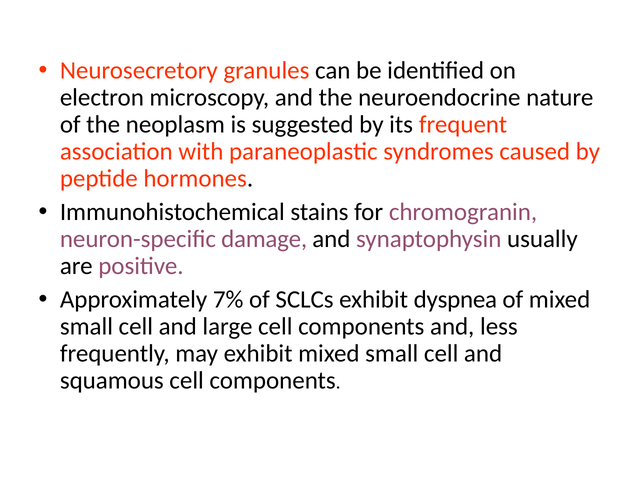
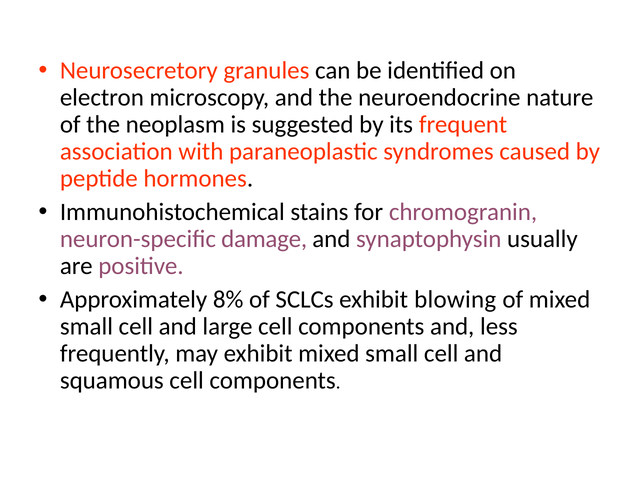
7%: 7% -> 8%
dyspnea: dyspnea -> blowing
